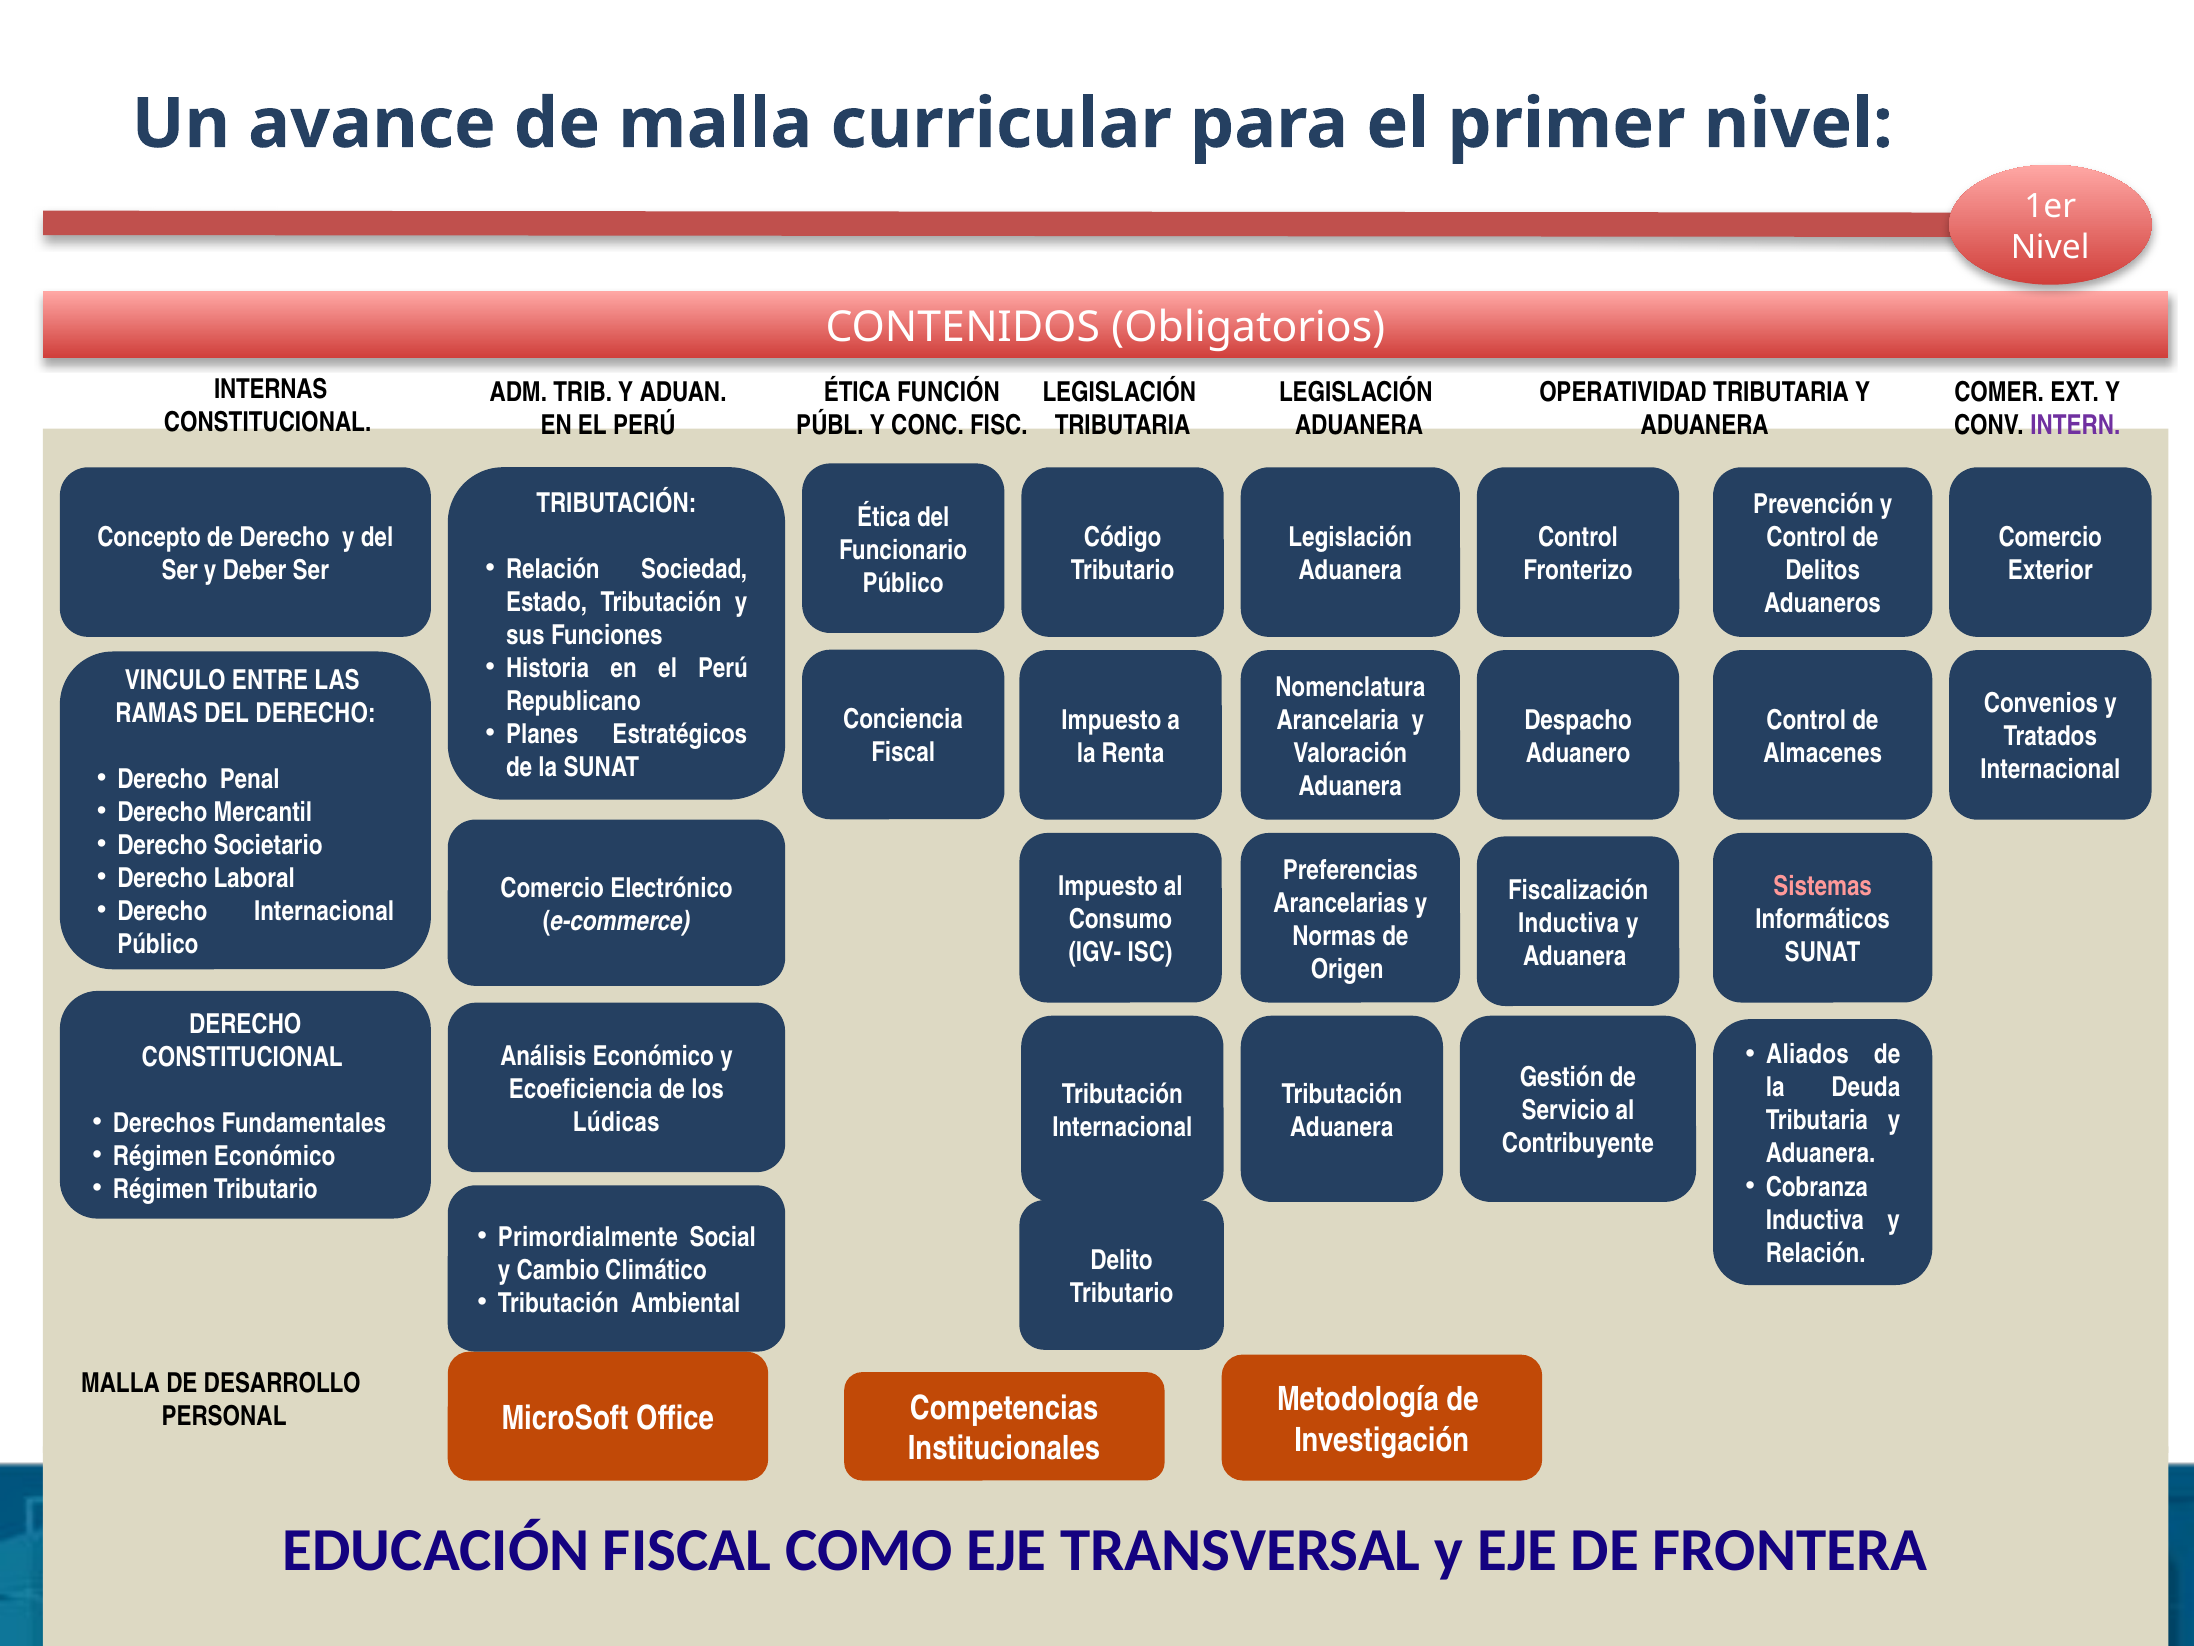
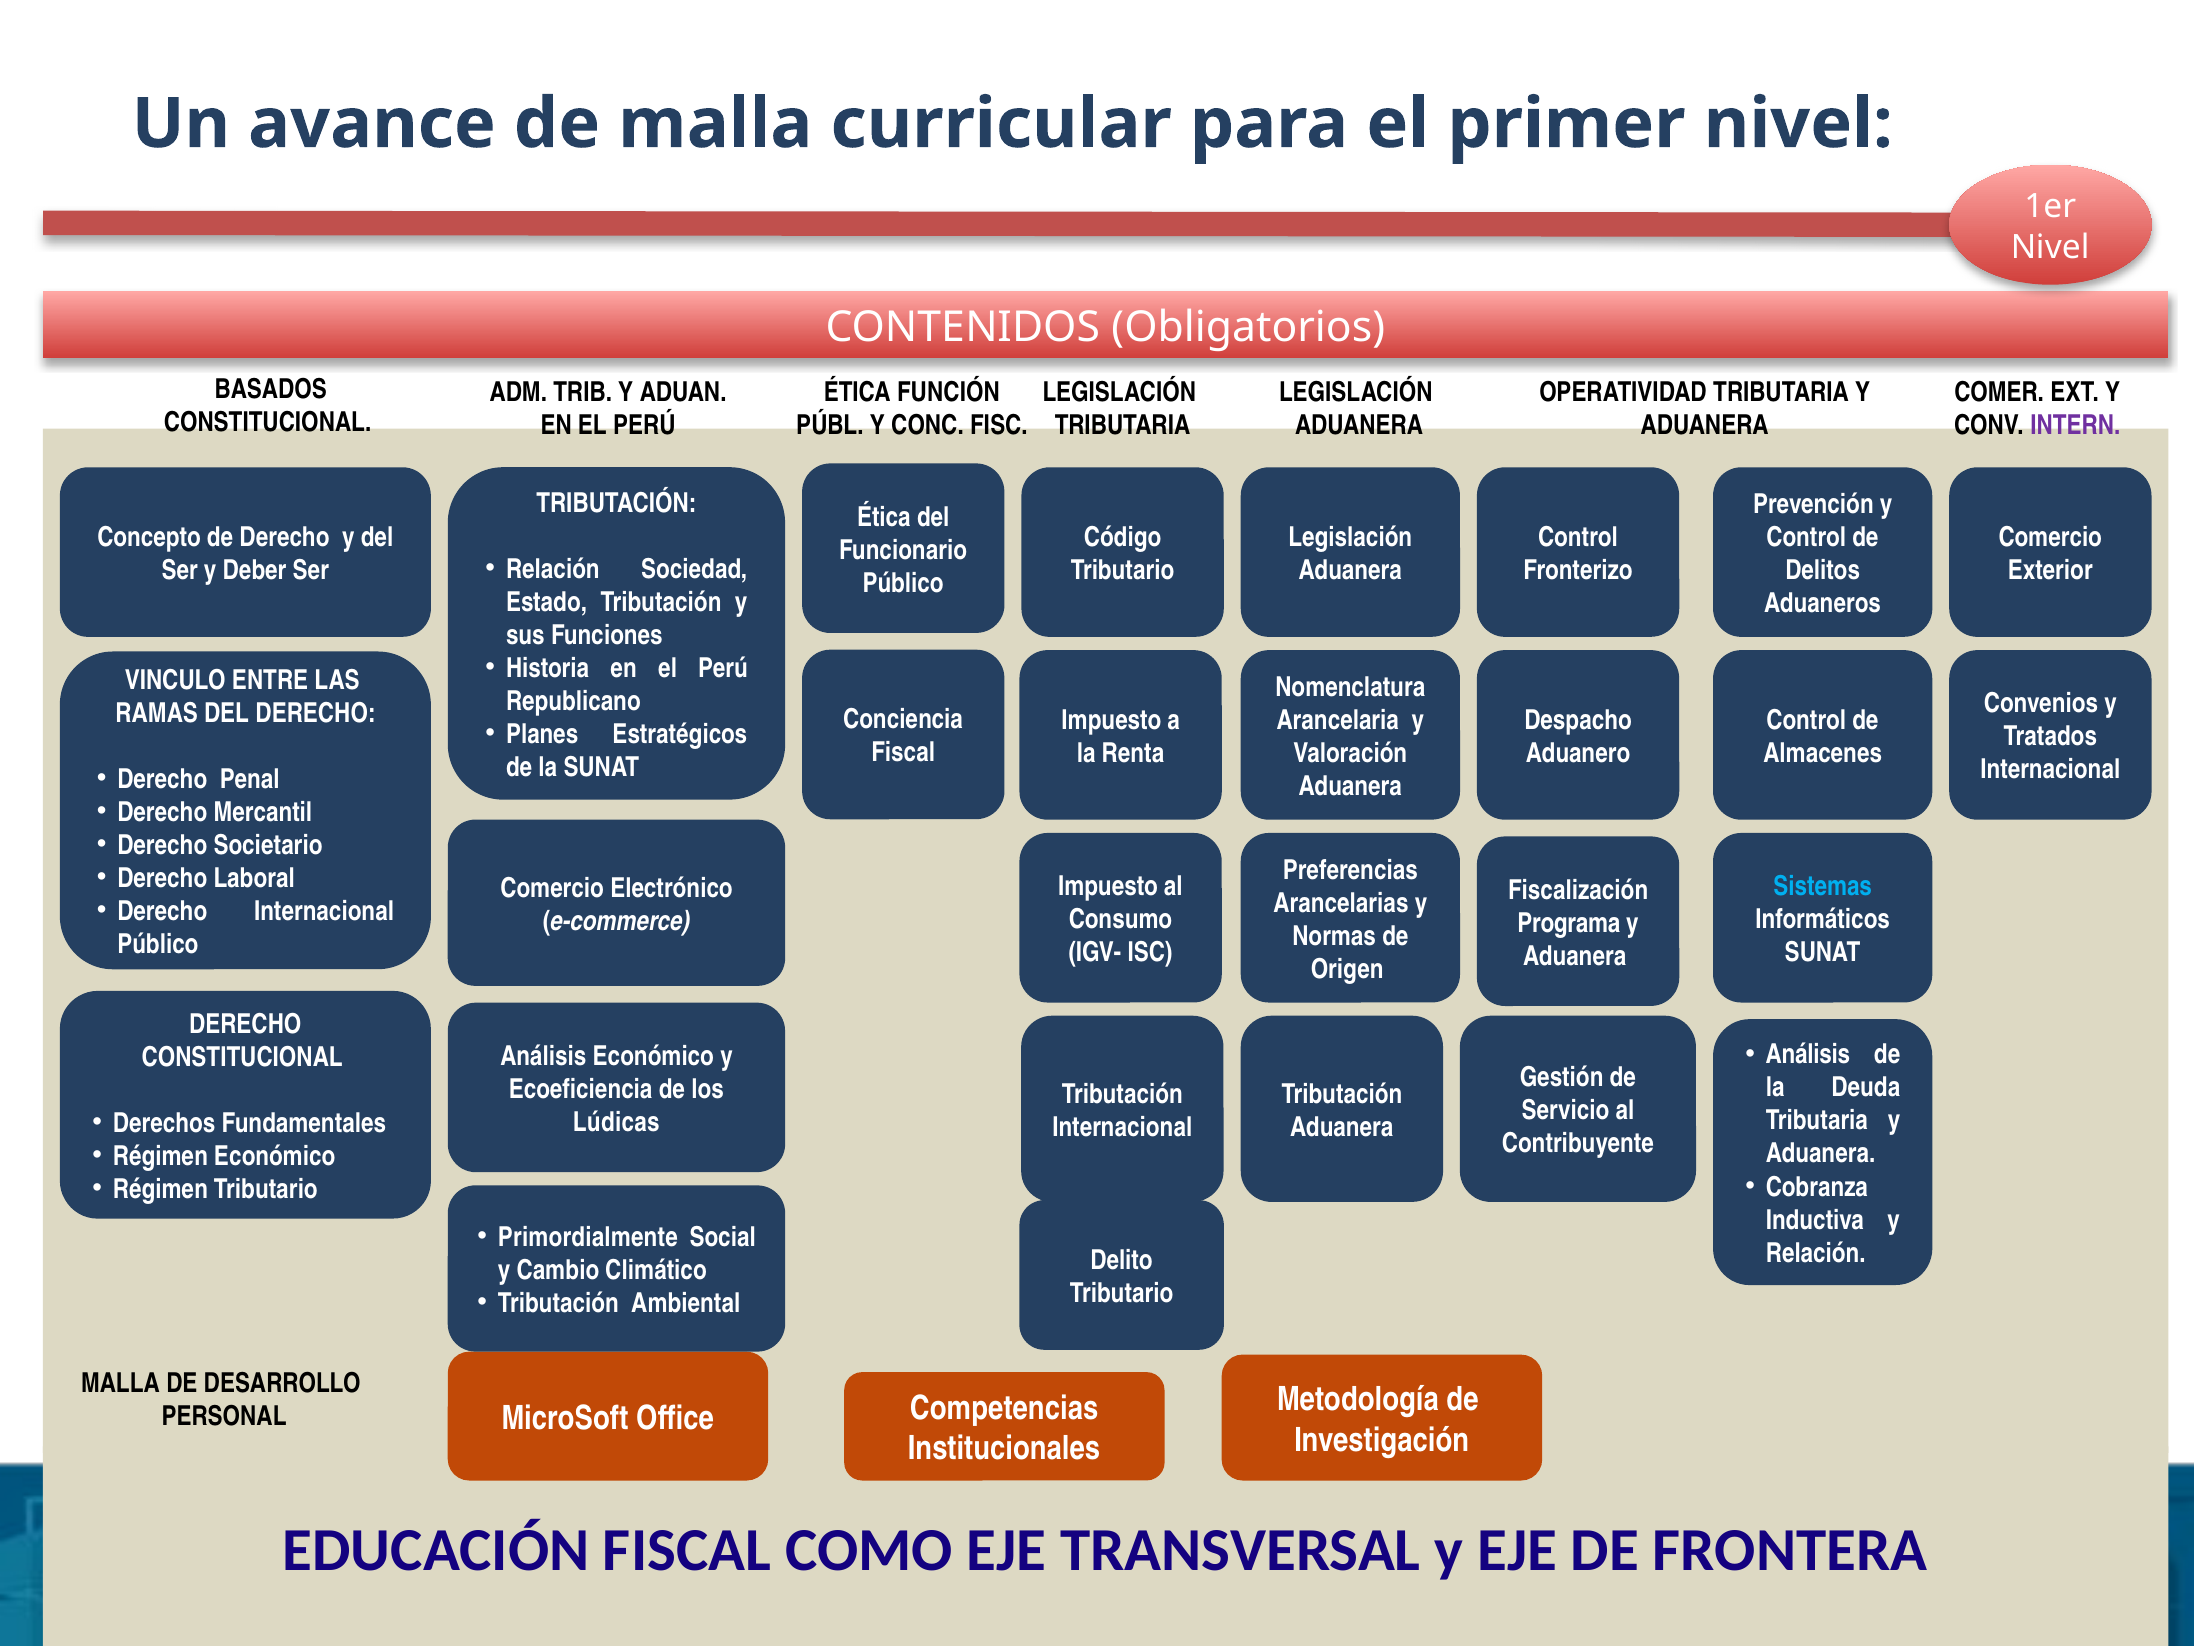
INTERNAS: INTERNAS -> BASADOS
Sistemas colour: pink -> light blue
Inductiva at (1569, 923): Inductiva -> Programa
Aliados at (1808, 1055): Aliados -> Análisis
